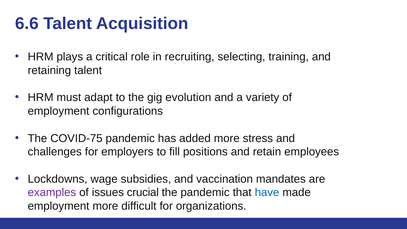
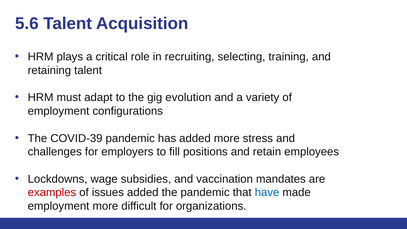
6.6: 6.6 -> 5.6
COVID-75: COVID-75 -> COVID-39
examples colour: purple -> red
issues crucial: crucial -> added
